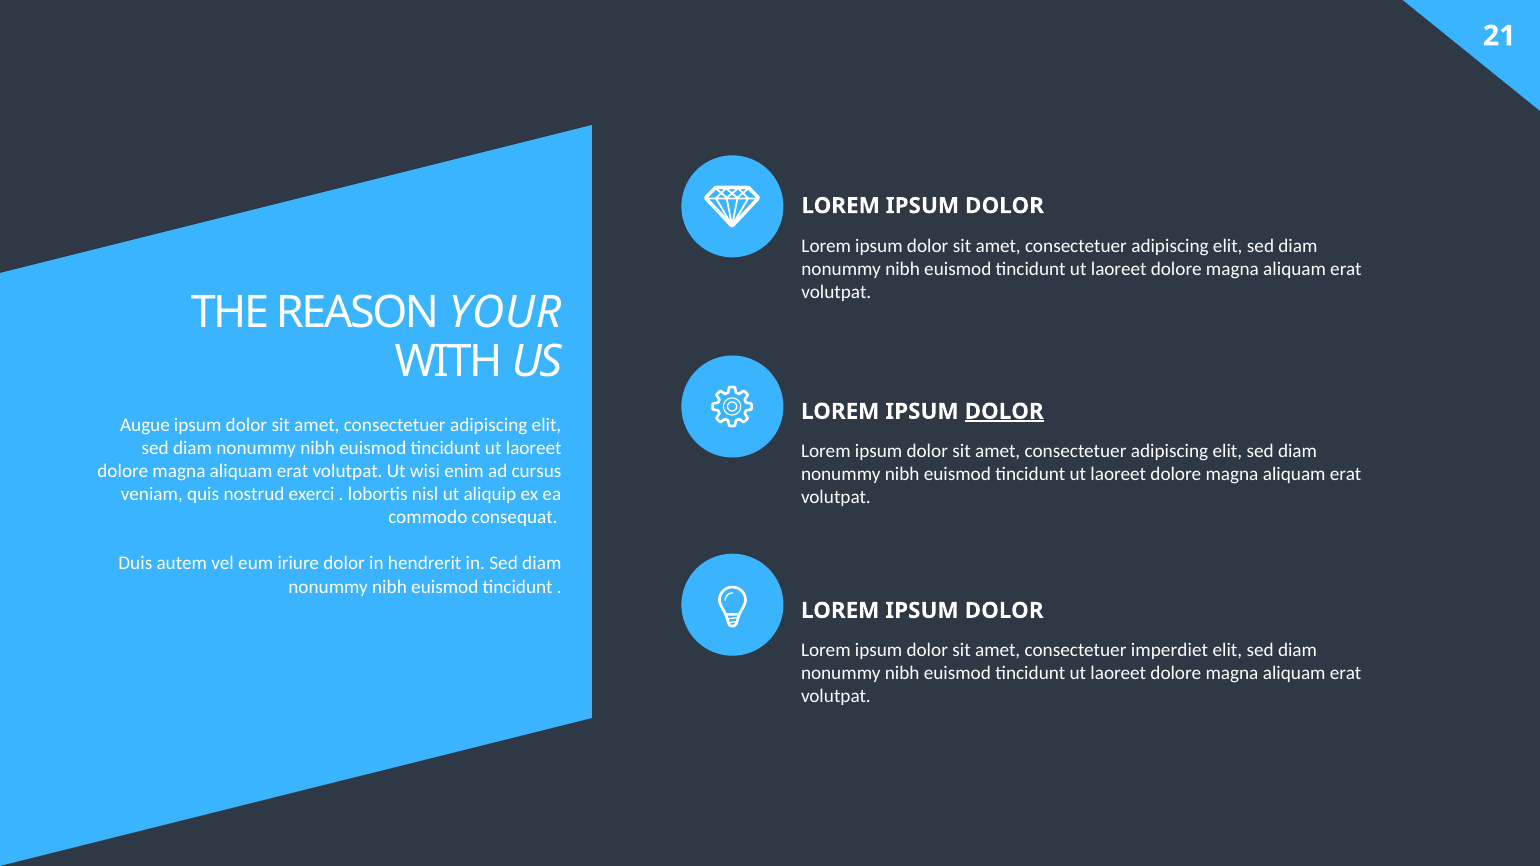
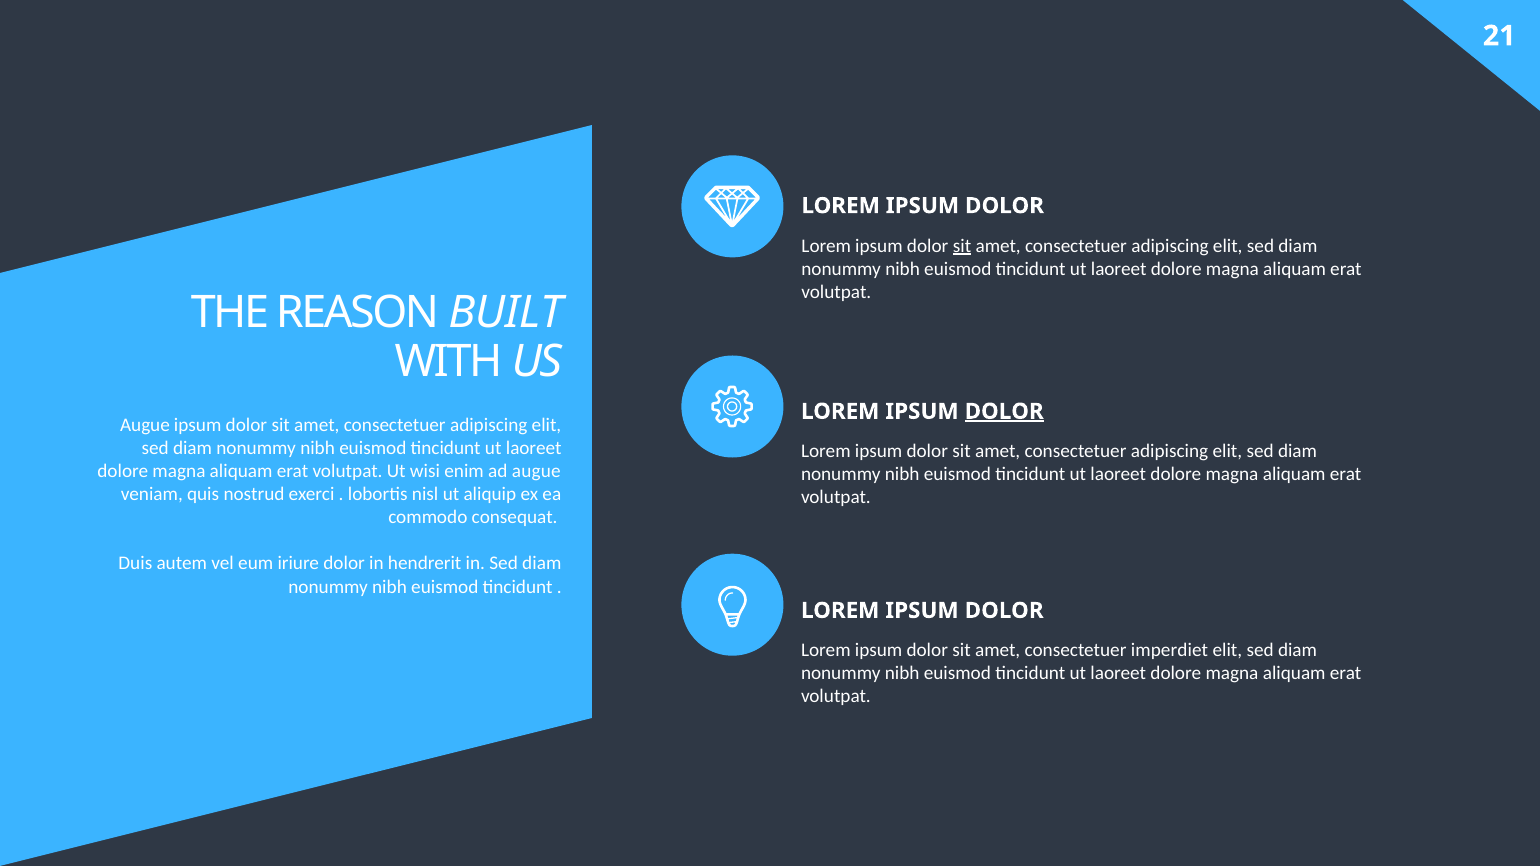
sit at (962, 246) underline: none -> present
YOUR: YOUR -> BUILT
ad cursus: cursus -> augue
